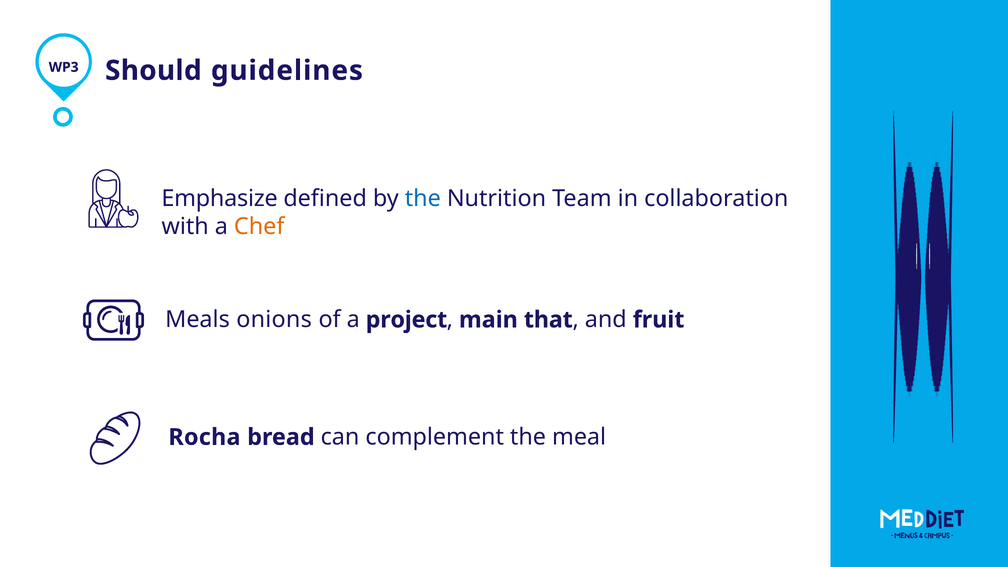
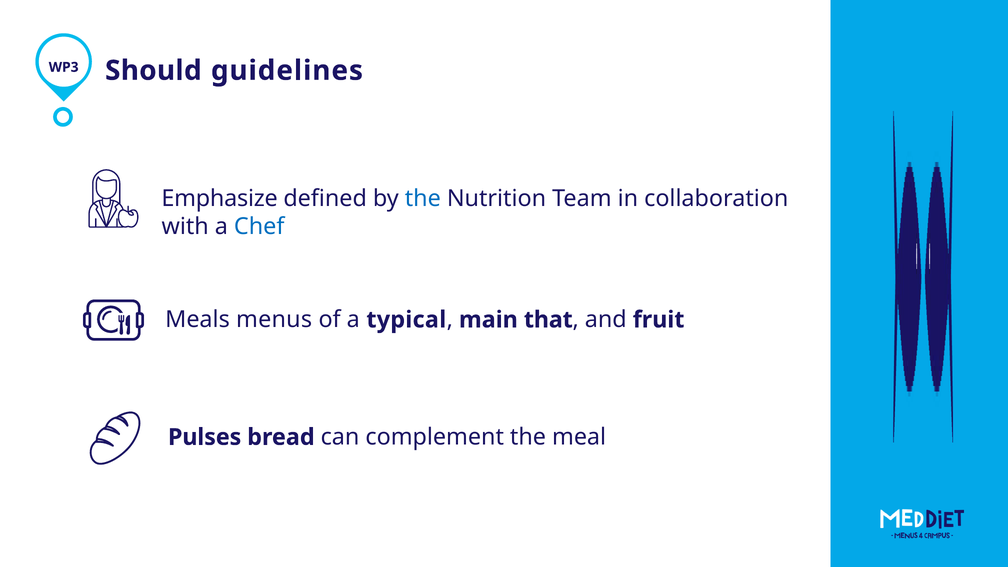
Chef colour: orange -> blue
onions: onions -> menus
project: project -> typical
Rocha: Rocha -> Pulses
